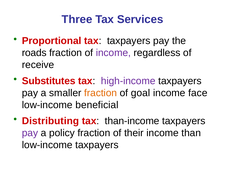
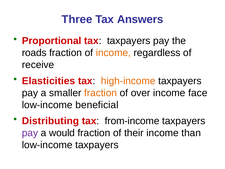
Services: Services -> Answers
income at (113, 53) colour: purple -> orange
Substitutes: Substitutes -> Elasticities
high-income colour: purple -> orange
goal: goal -> over
than-income: than-income -> from-income
policy: policy -> would
